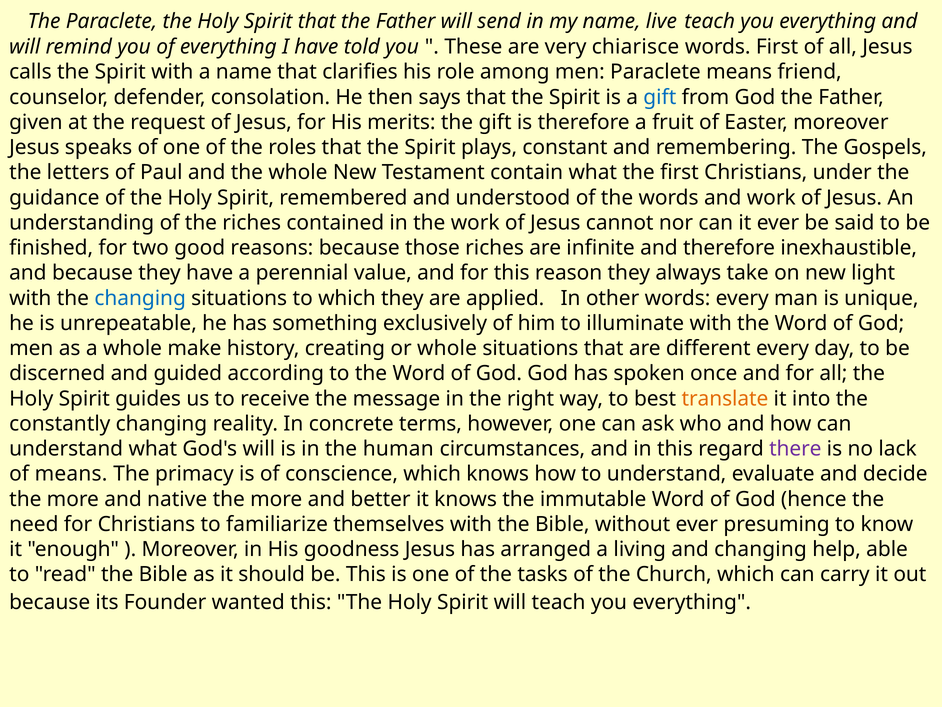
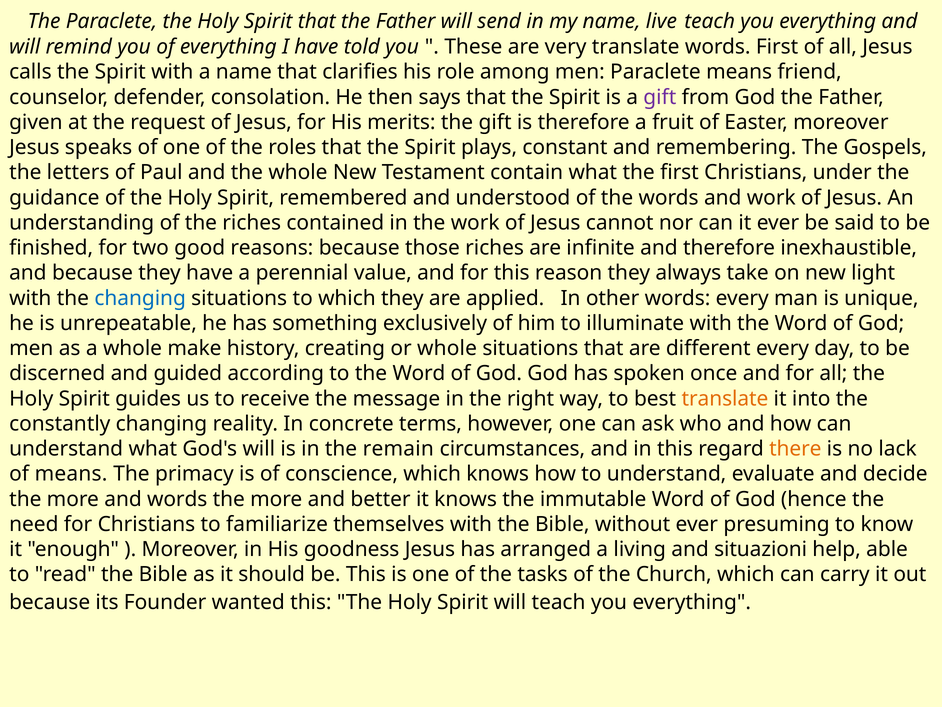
very chiarisce: chiarisce -> translate
gift at (660, 97) colour: blue -> purple
human: human -> remain
there colour: purple -> orange
and native: native -> words
and changing: changing -> situazioni
